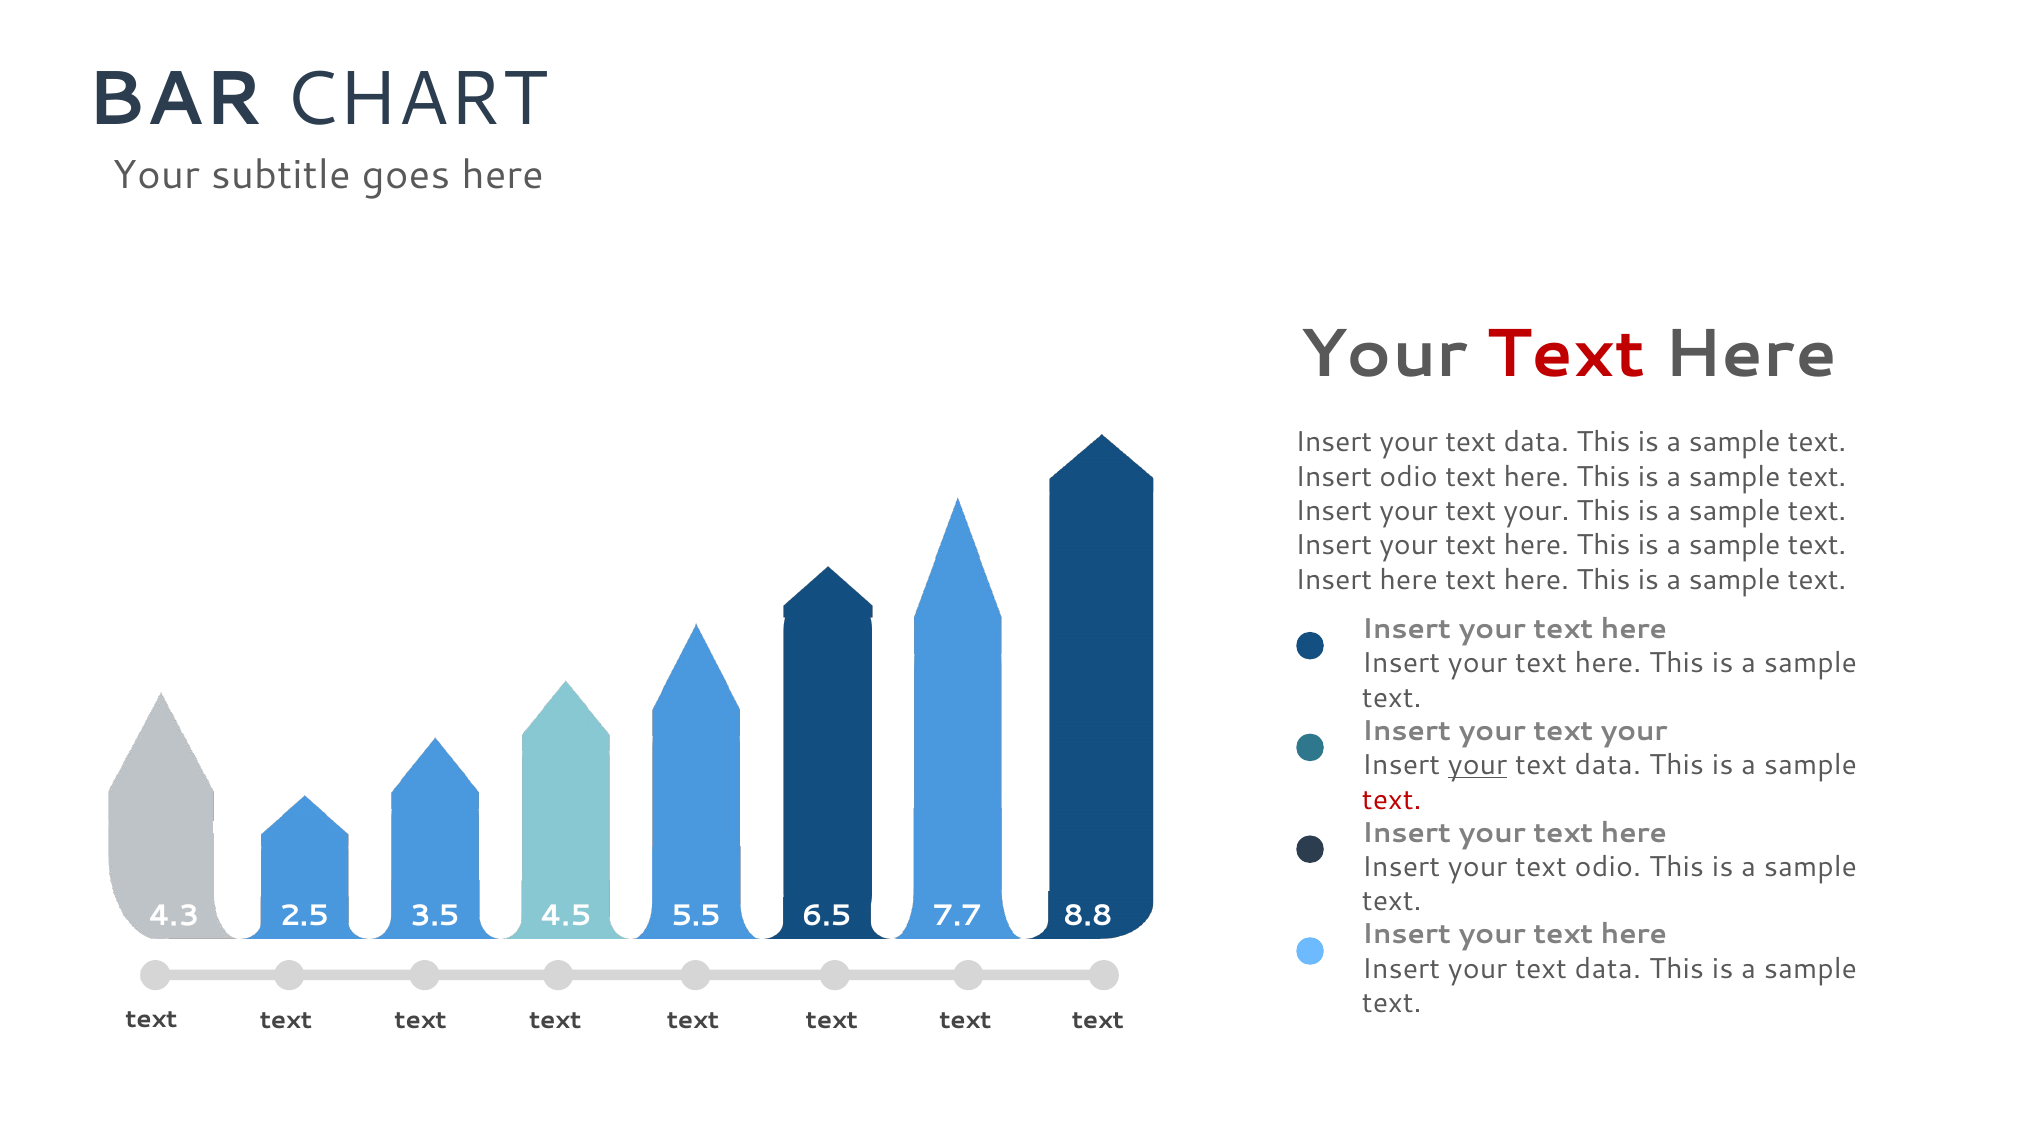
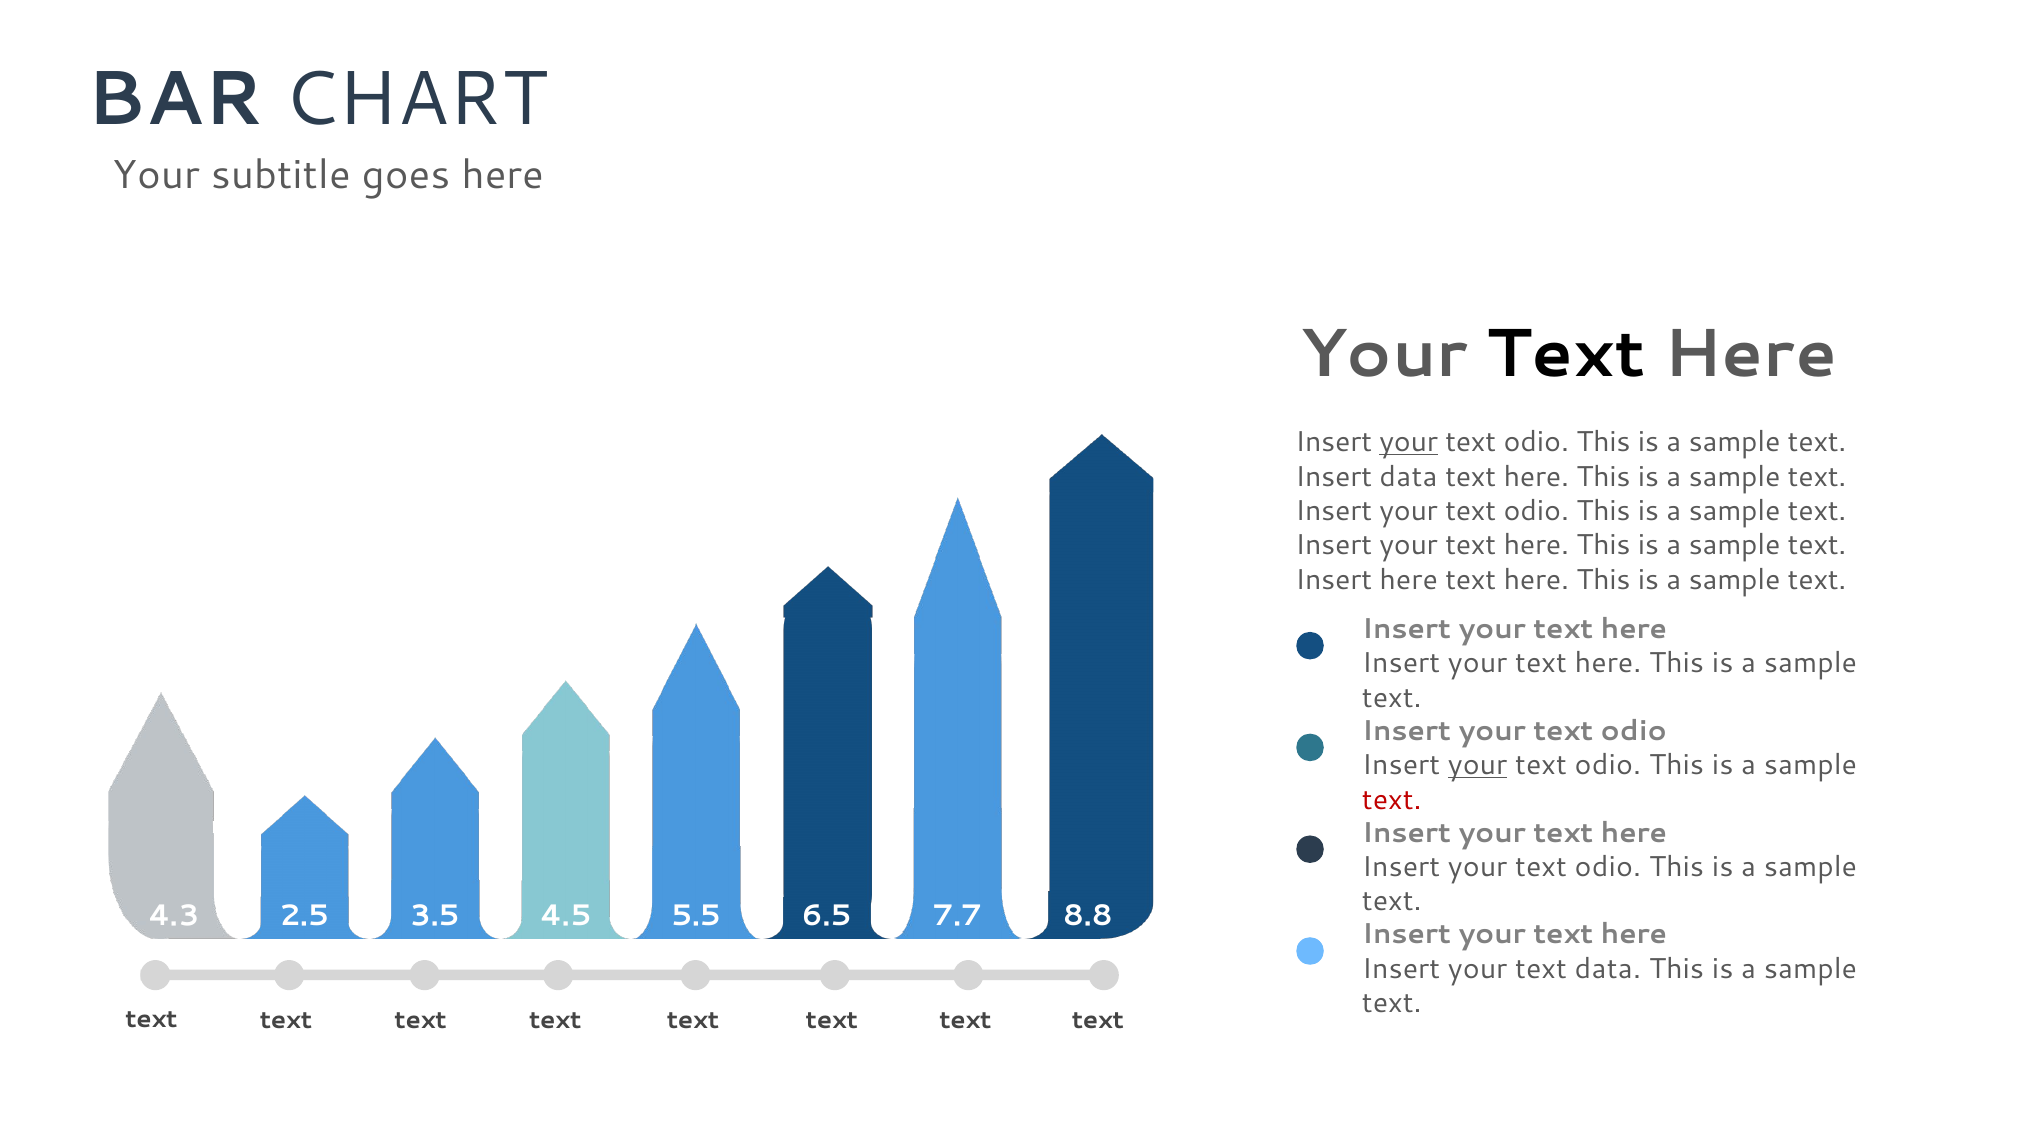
Text at (1566, 354) colour: red -> black
your at (1409, 442) underline: none -> present
data at (1536, 442): data -> odio
Insert odio: odio -> data
your at (1536, 511): your -> odio
your at (1634, 731): your -> odio
data at (1608, 765): data -> odio
